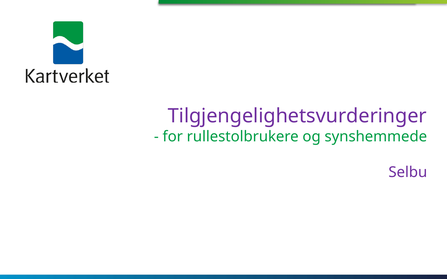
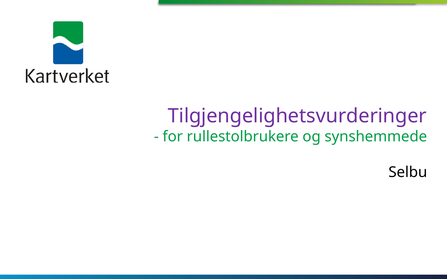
Selbu colour: purple -> black
